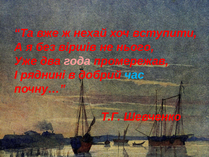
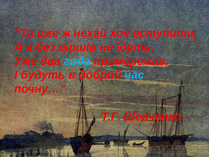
нього: нього -> ідуть
года colour: pink -> light blue
ряднині: ряднині -> будуть
